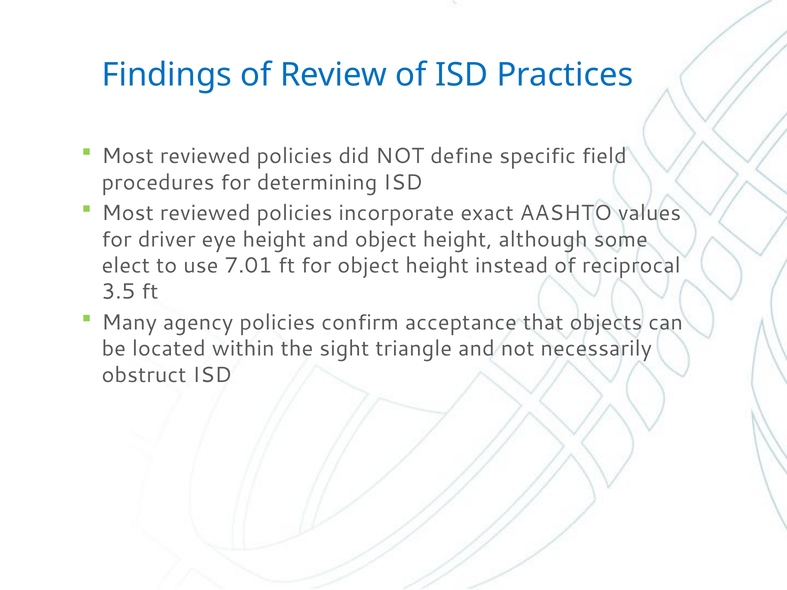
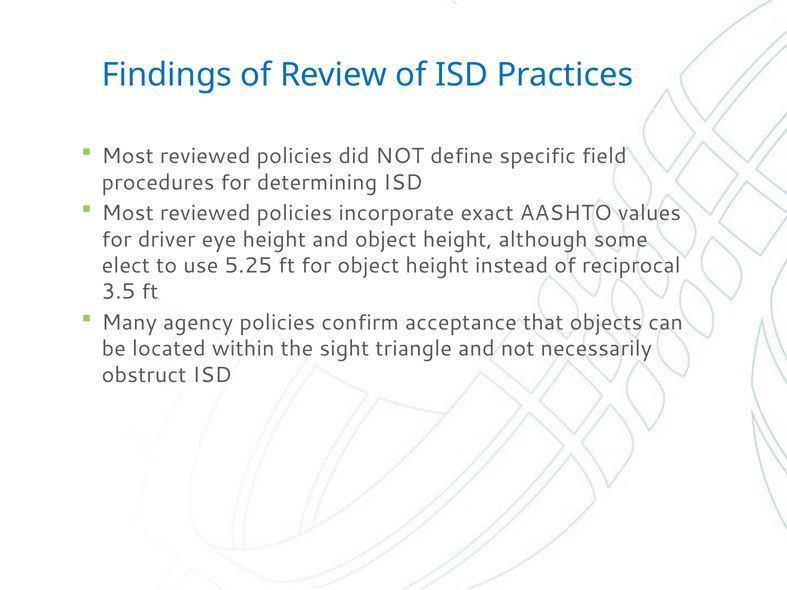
7.01: 7.01 -> 5.25
